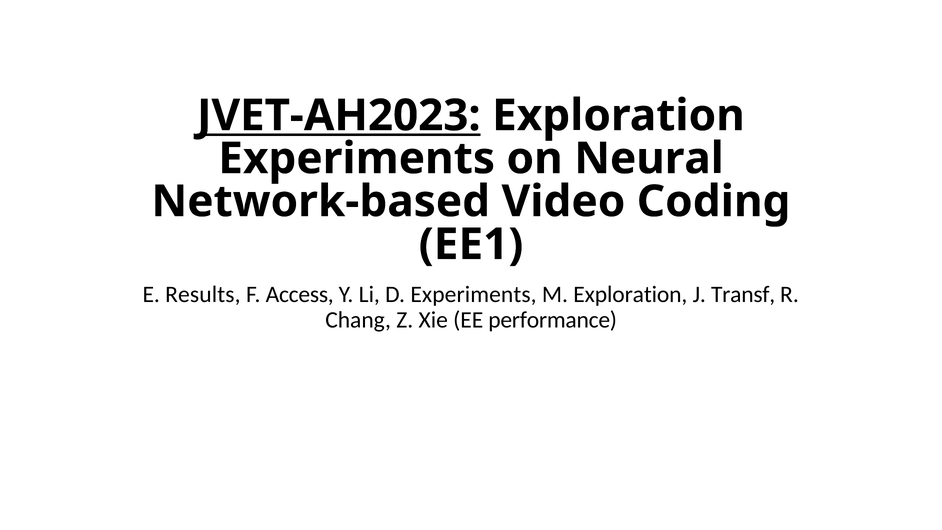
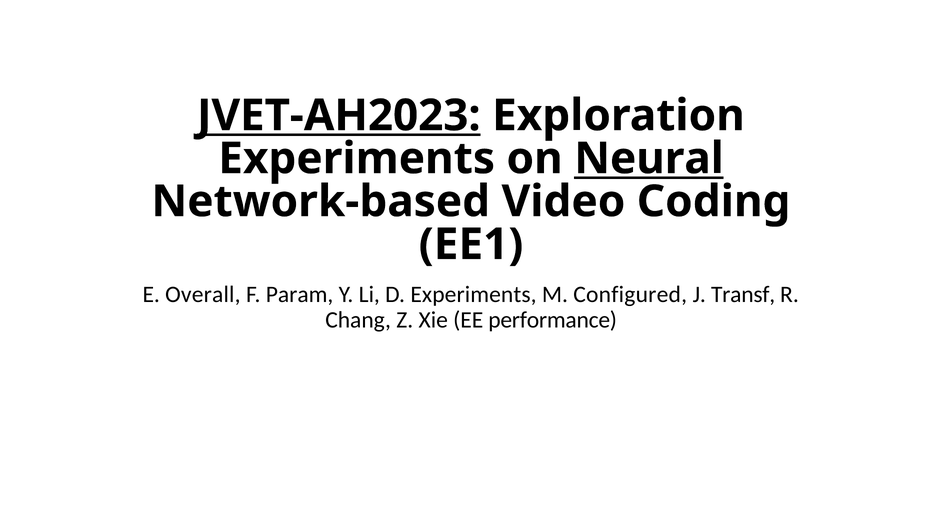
Neural underline: none -> present
Results: Results -> Overall
Access: Access -> Param
M Exploration: Exploration -> Configured
